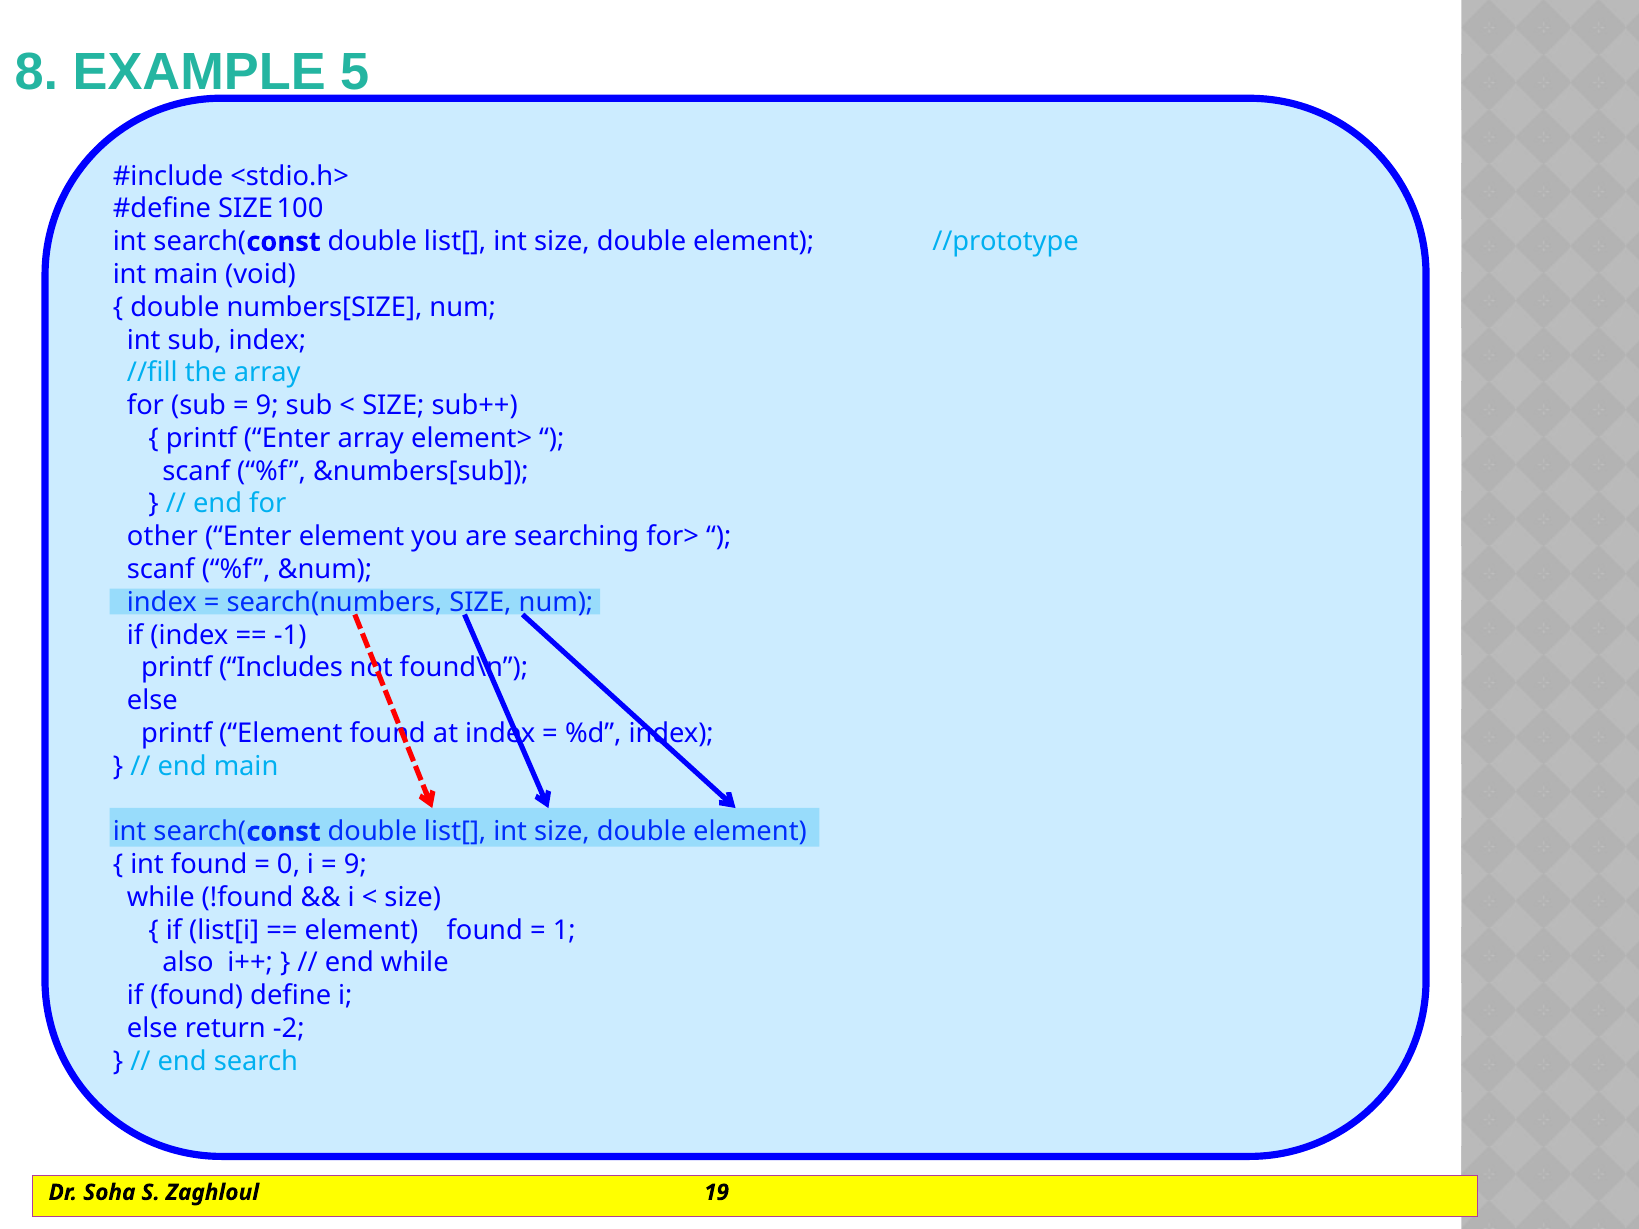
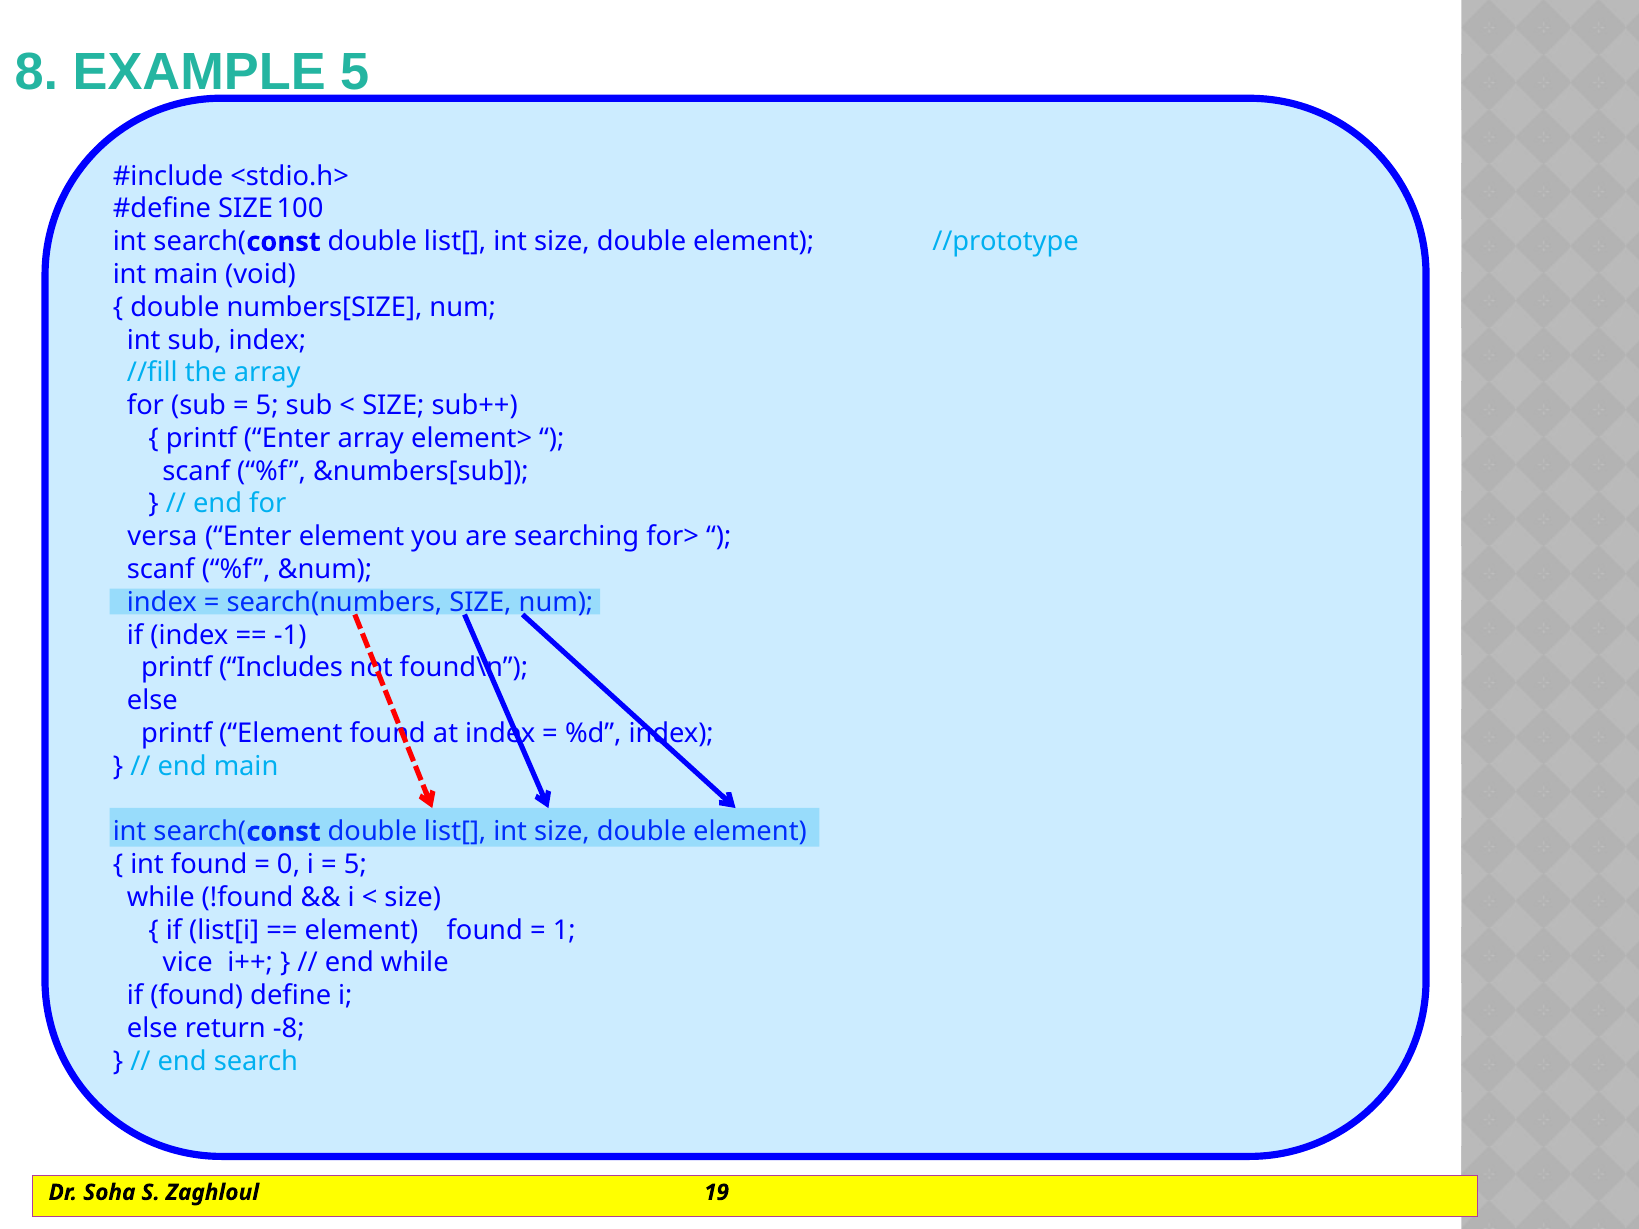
9 at (267, 406): 9 -> 5
other: other -> versa
9 at (355, 865): 9 -> 5
also: also -> vice
-2: -2 -> -8
